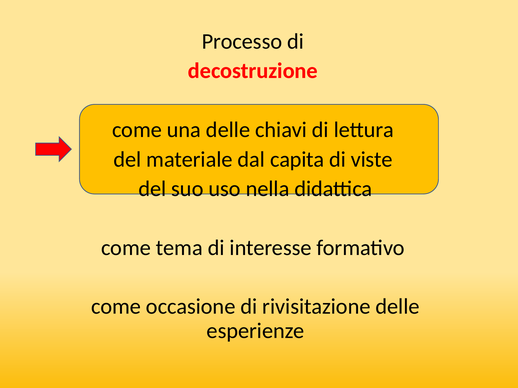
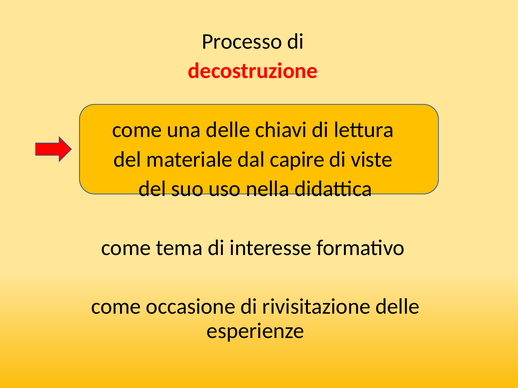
capita: capita -> capire
